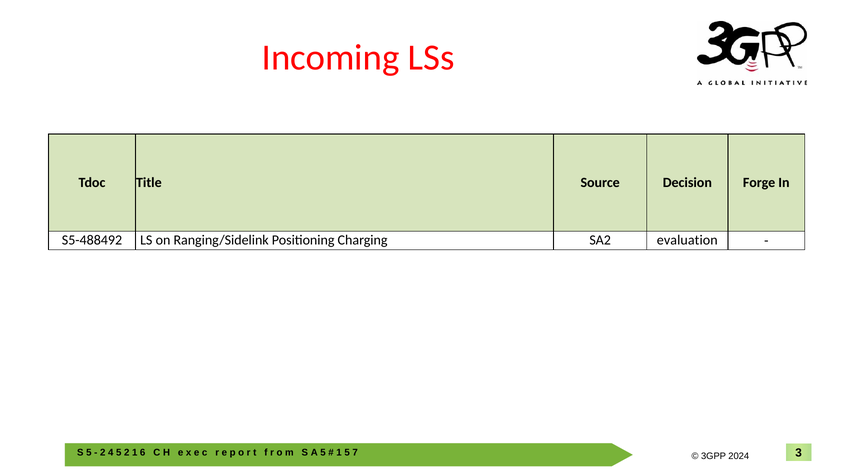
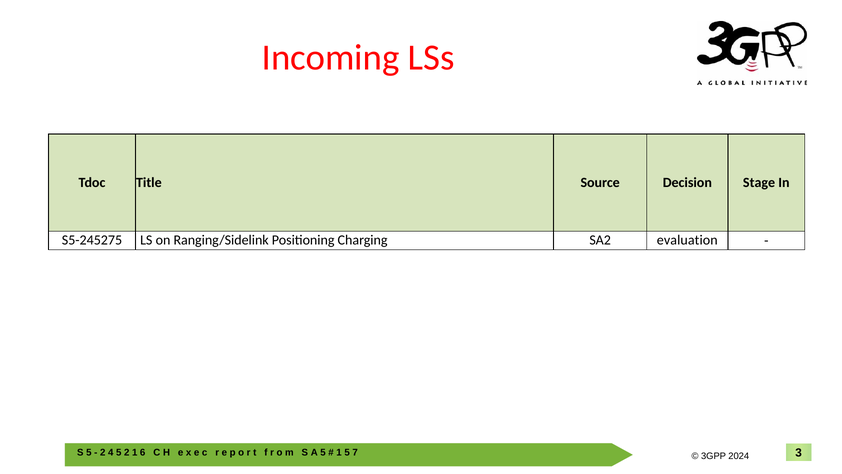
Forge: Forge -> Stage
S5-488492: S5-488492 -> S5-245275
